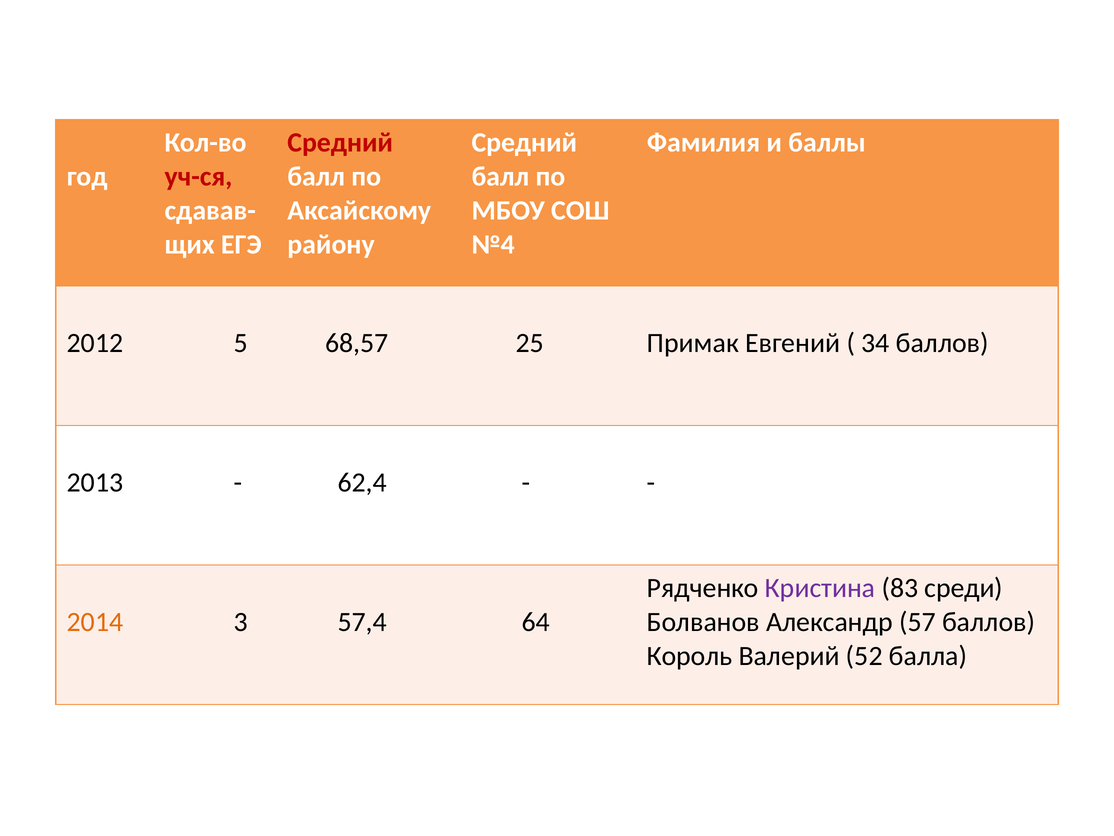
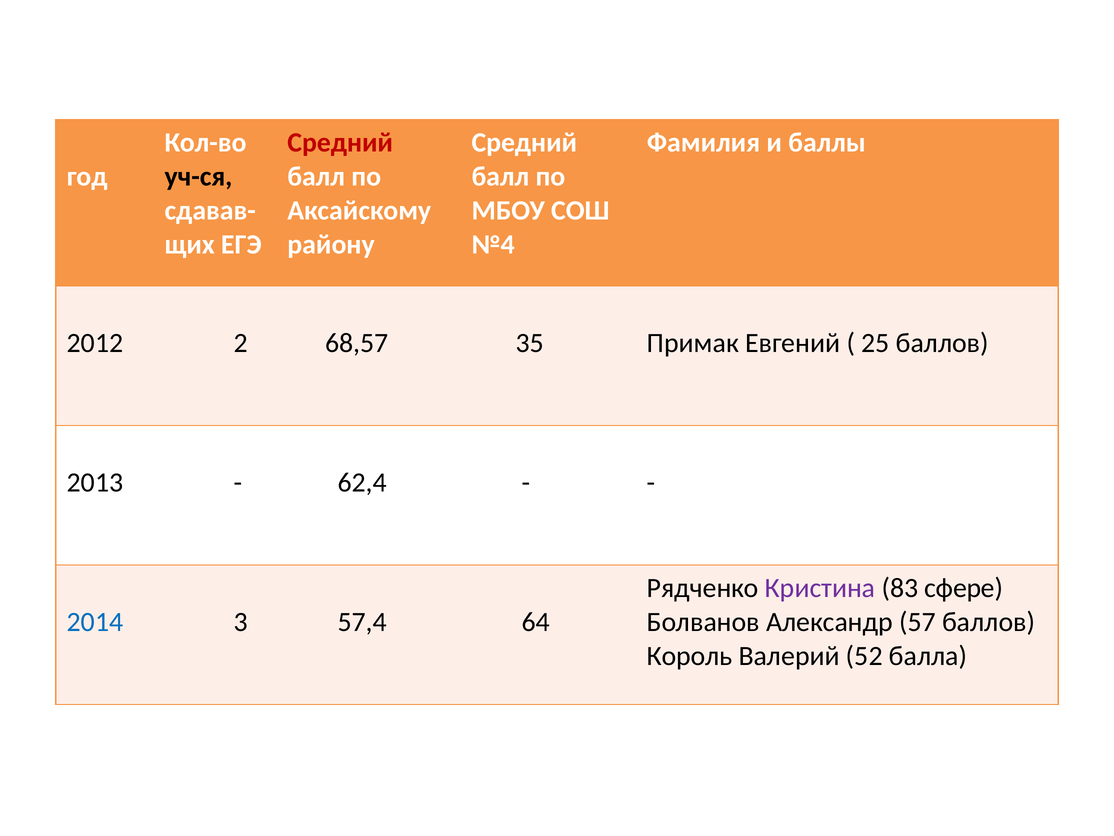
уч-ся colour: red -> black
5: 5 -> 2
25: 25 -> 35
34: 34 -> 25
среди: среди -> сфере
2014 colour: orange -> blue
